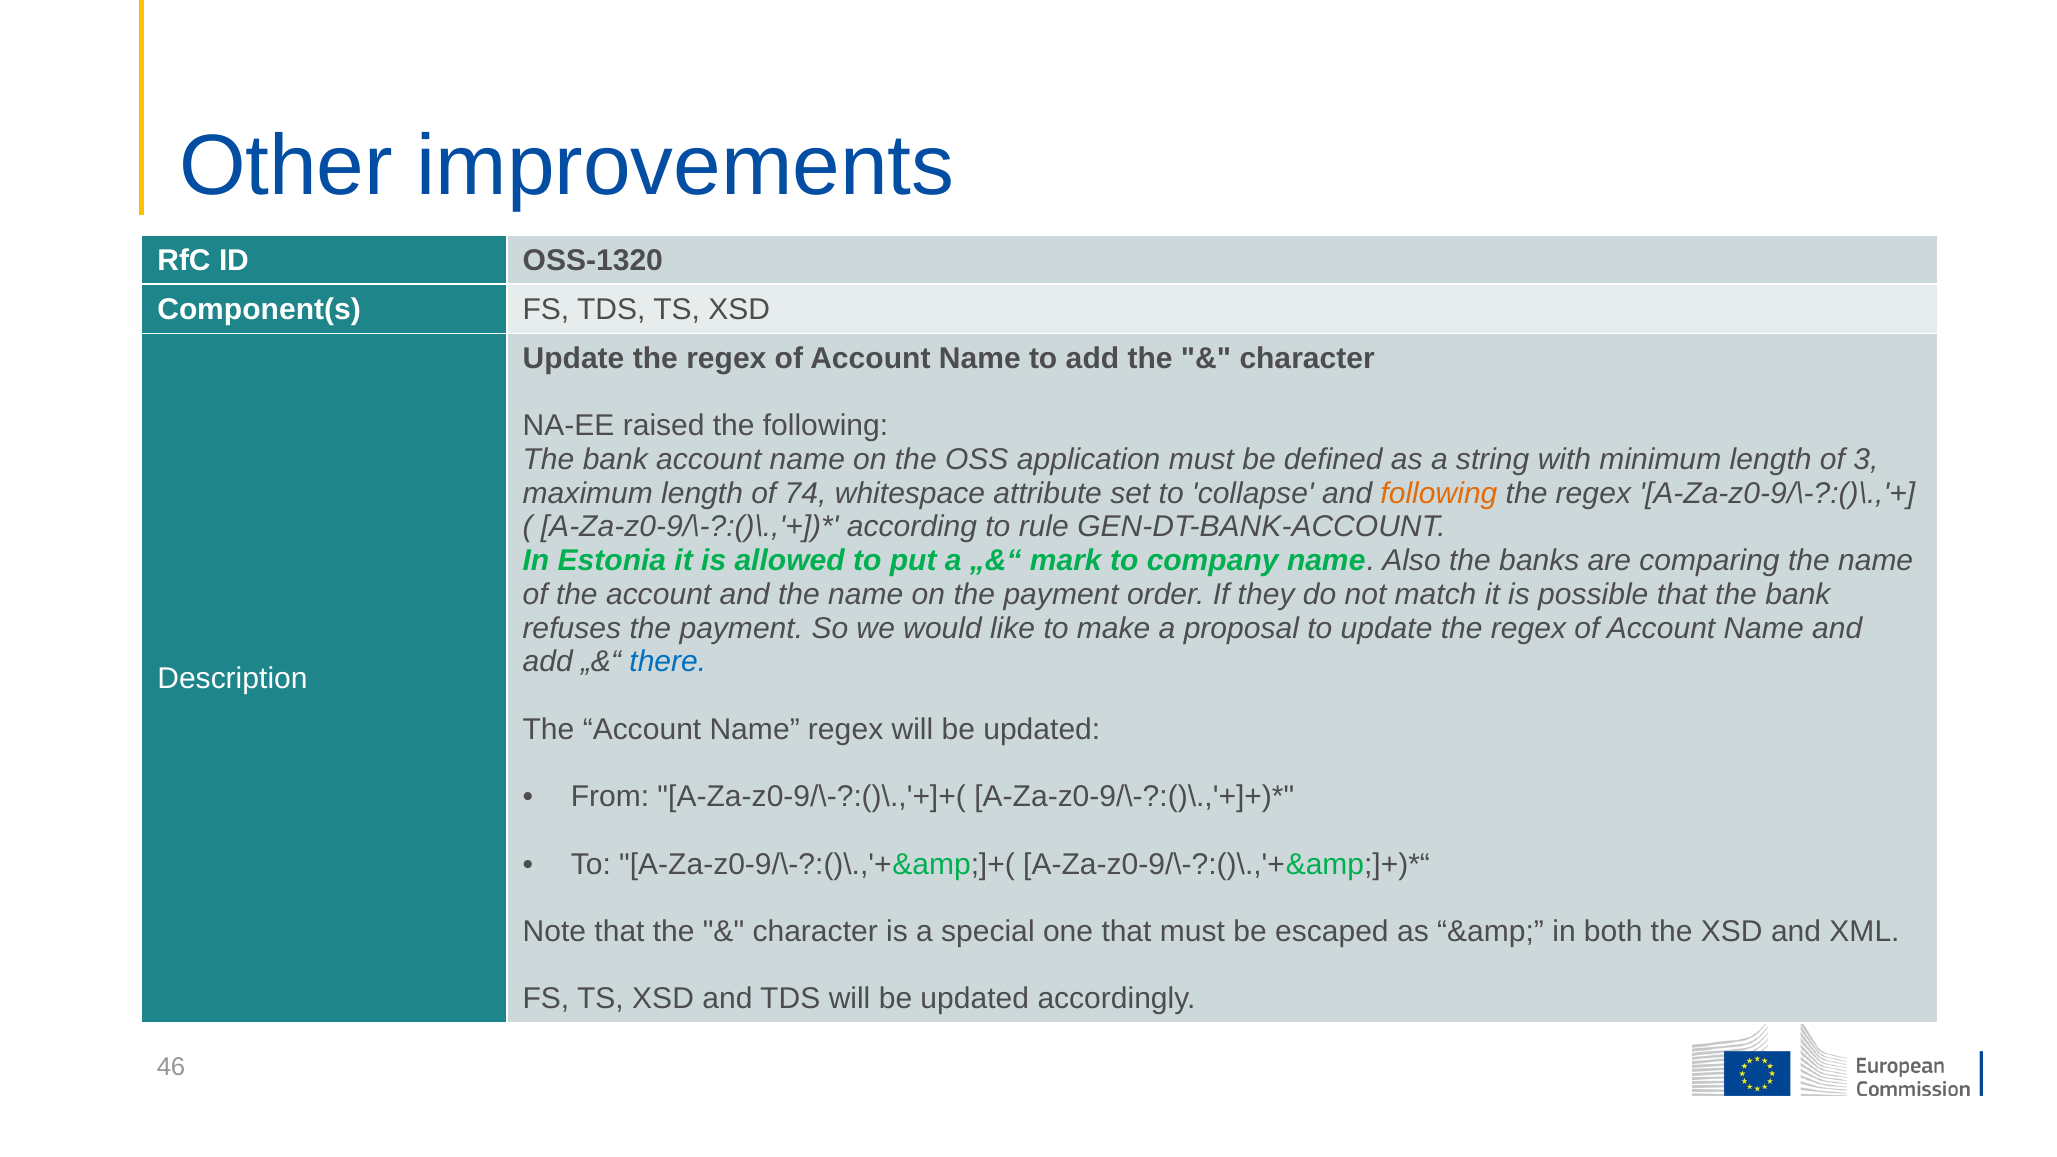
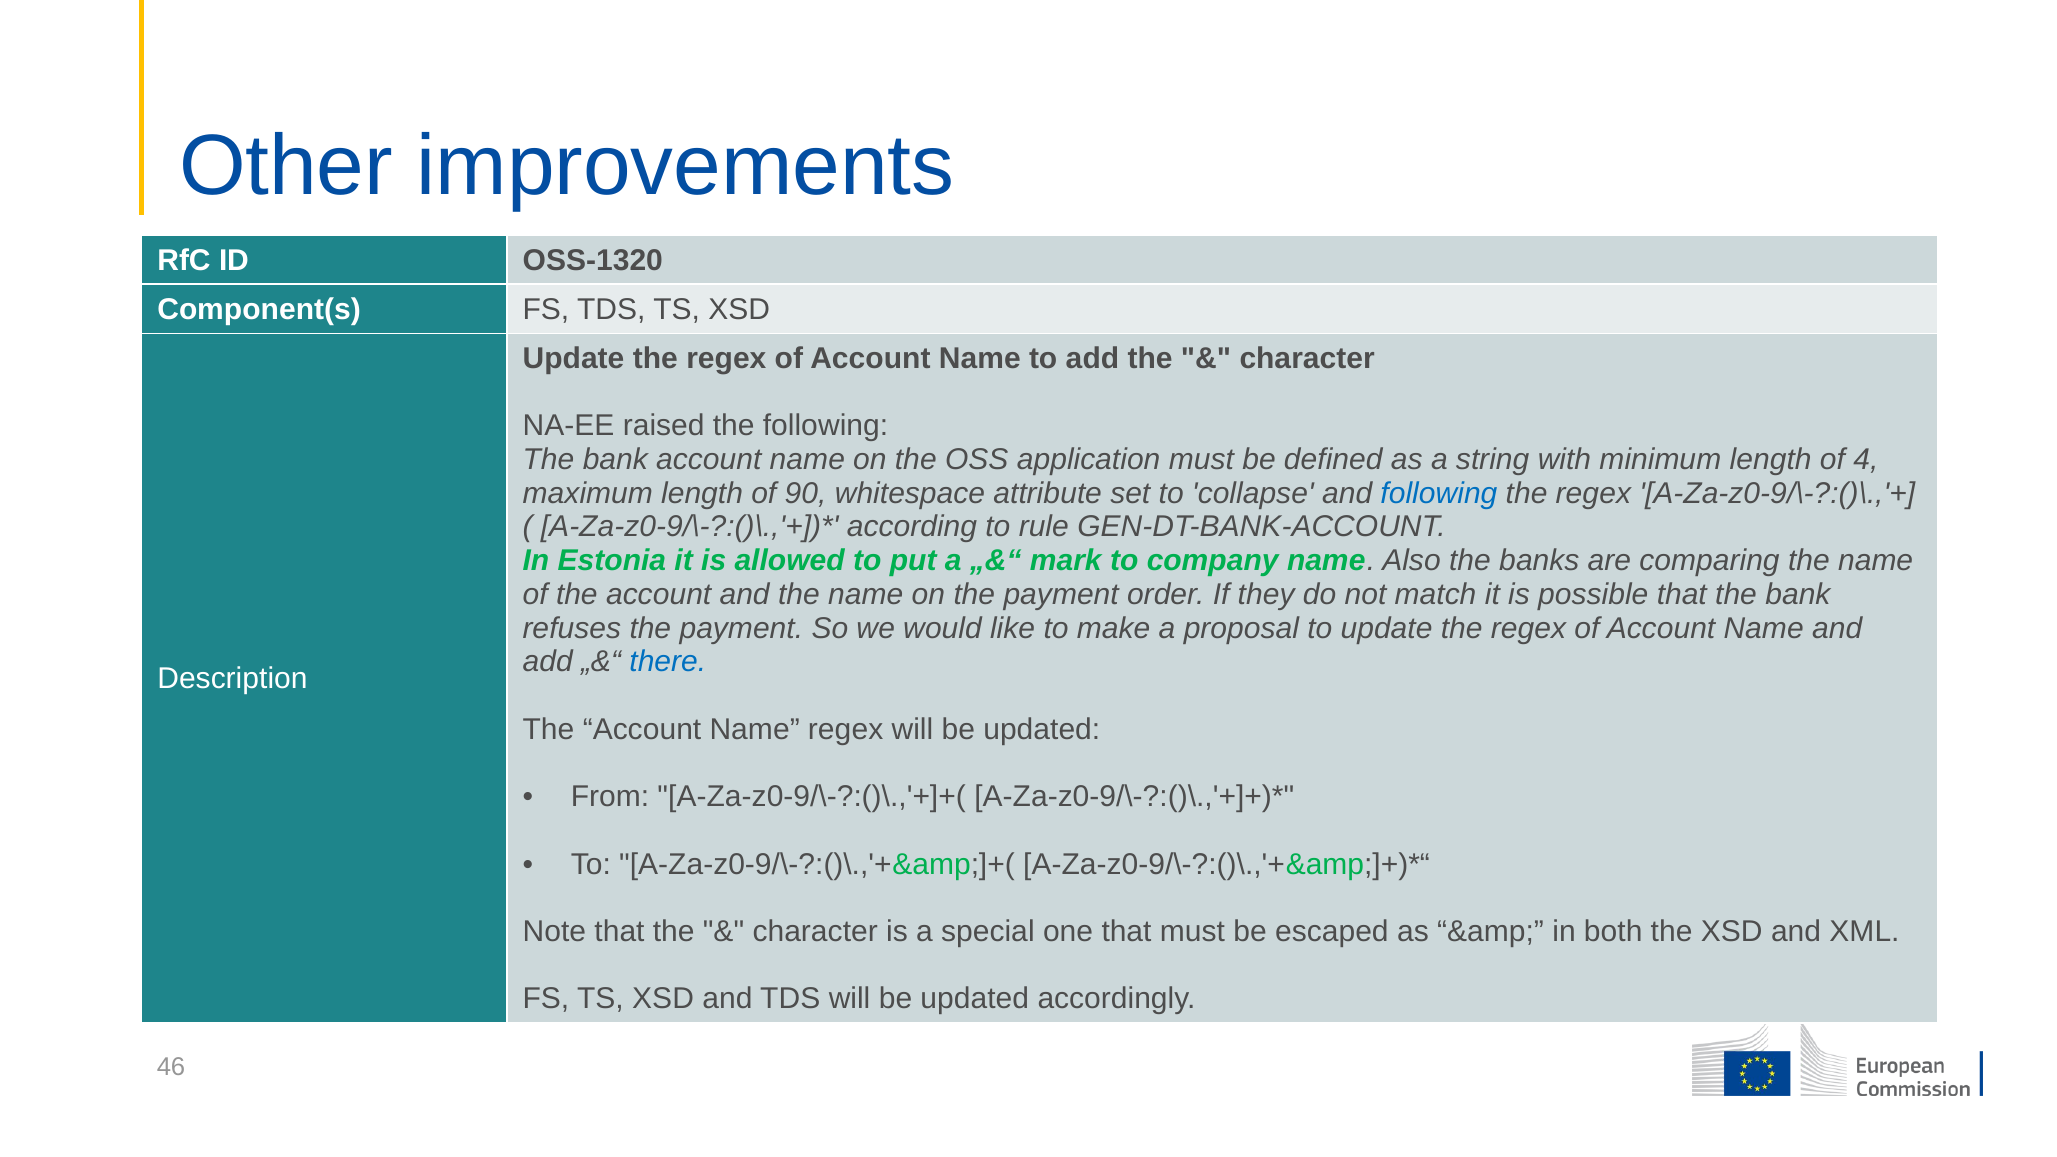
3: 3 -> 4
74: 74 -> 90
following at (1439, 493) colour: orange -> blue
